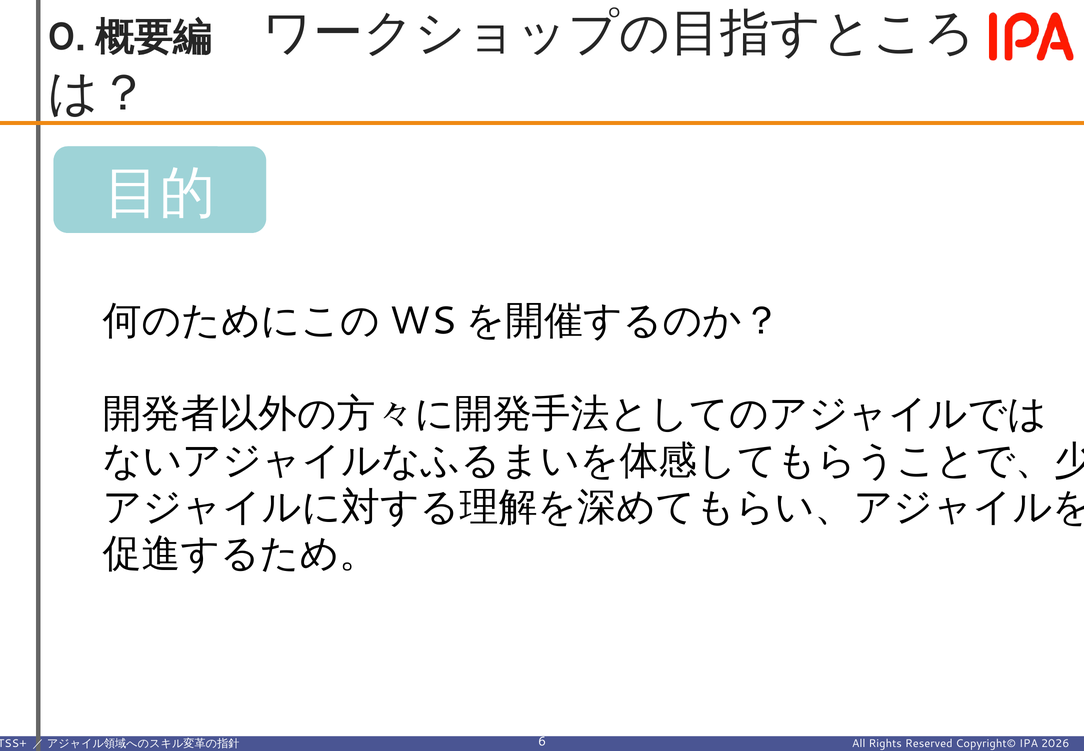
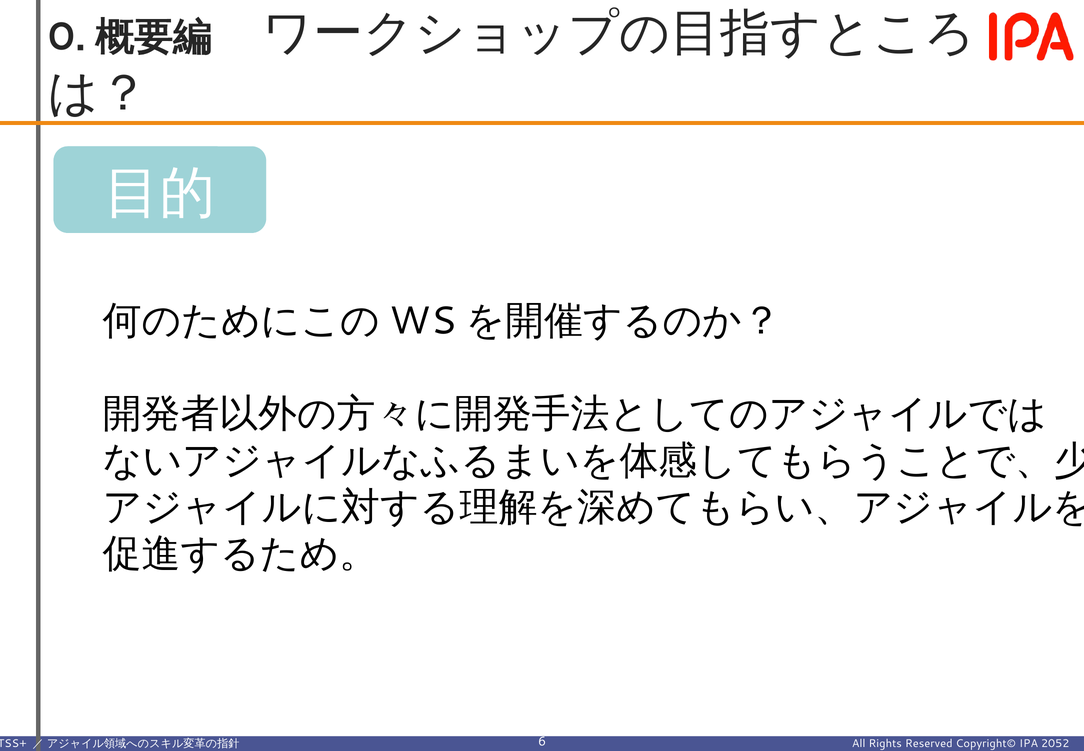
2026: 2026 -> 2052
